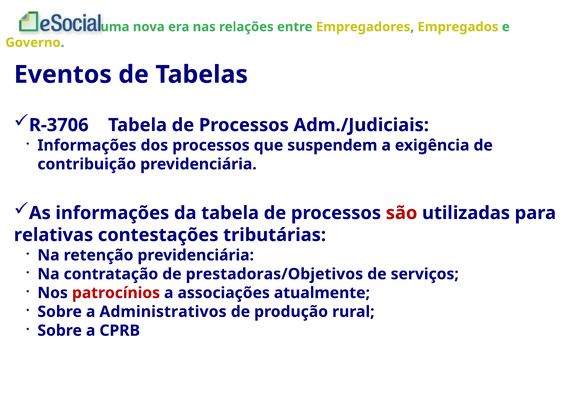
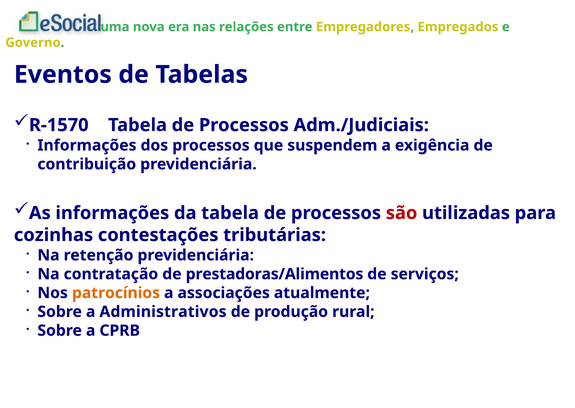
R-3706: R-3706 -> R-1570
relativas: relativas -> cozinhas
prestadoras/Objetivos: prestadoras/Objetivos -> prestadoras/Alimentos
patrocínios colour: red -> orange
